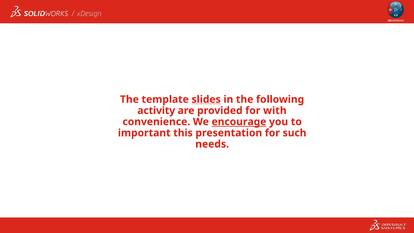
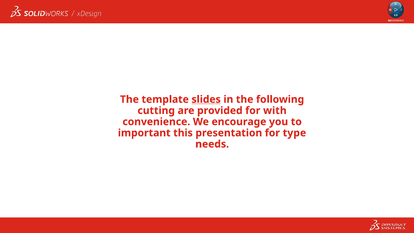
activity: activity -> cutting
encourage underline: present -> none
such: such -> type
